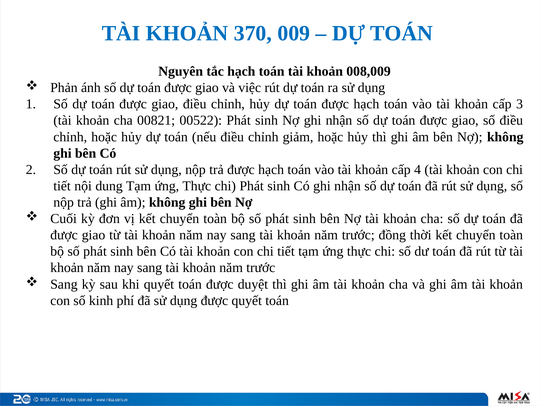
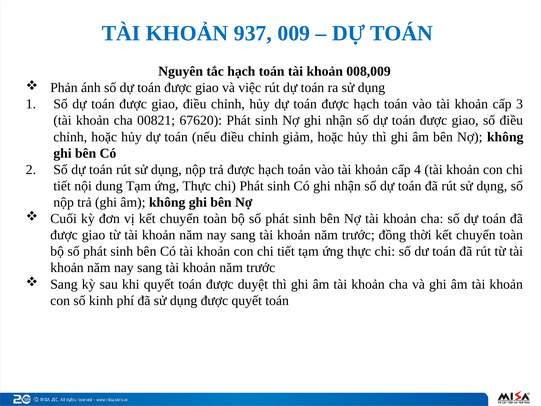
370: 370 -> 937
00522: 00522 -> 67620
